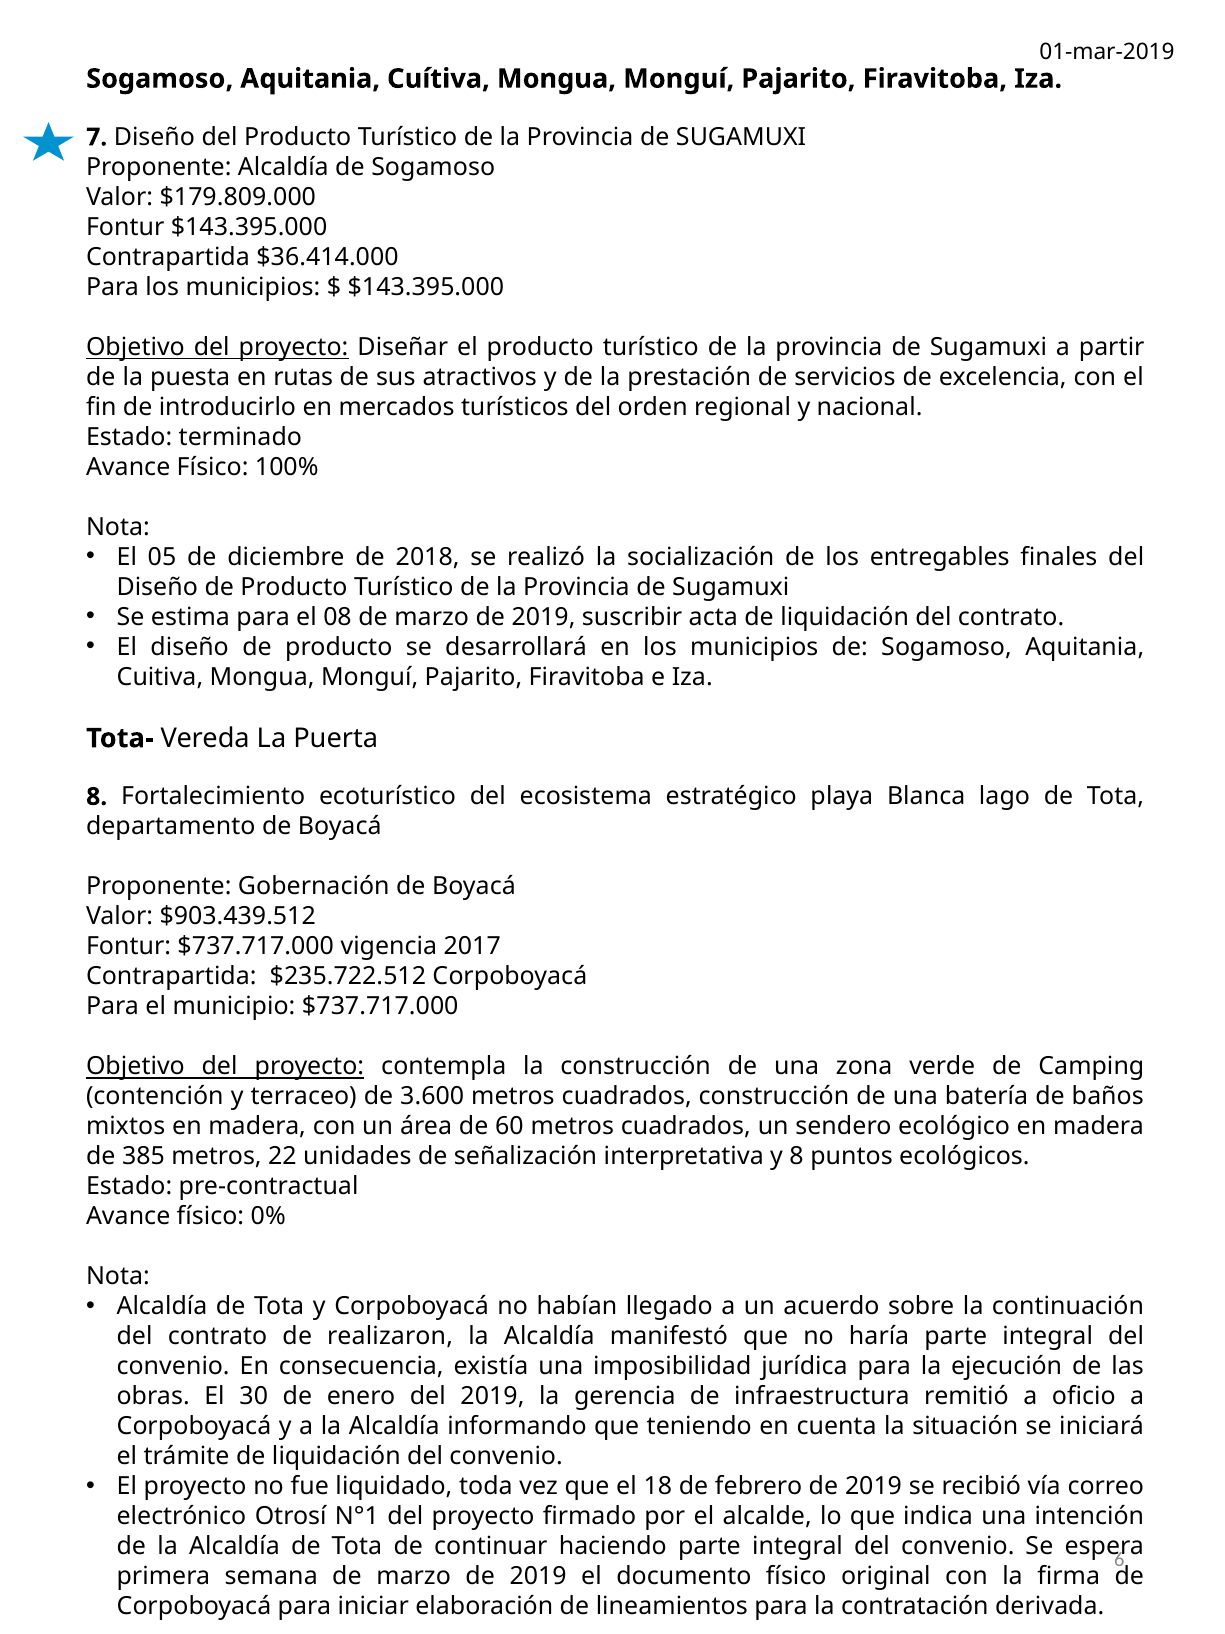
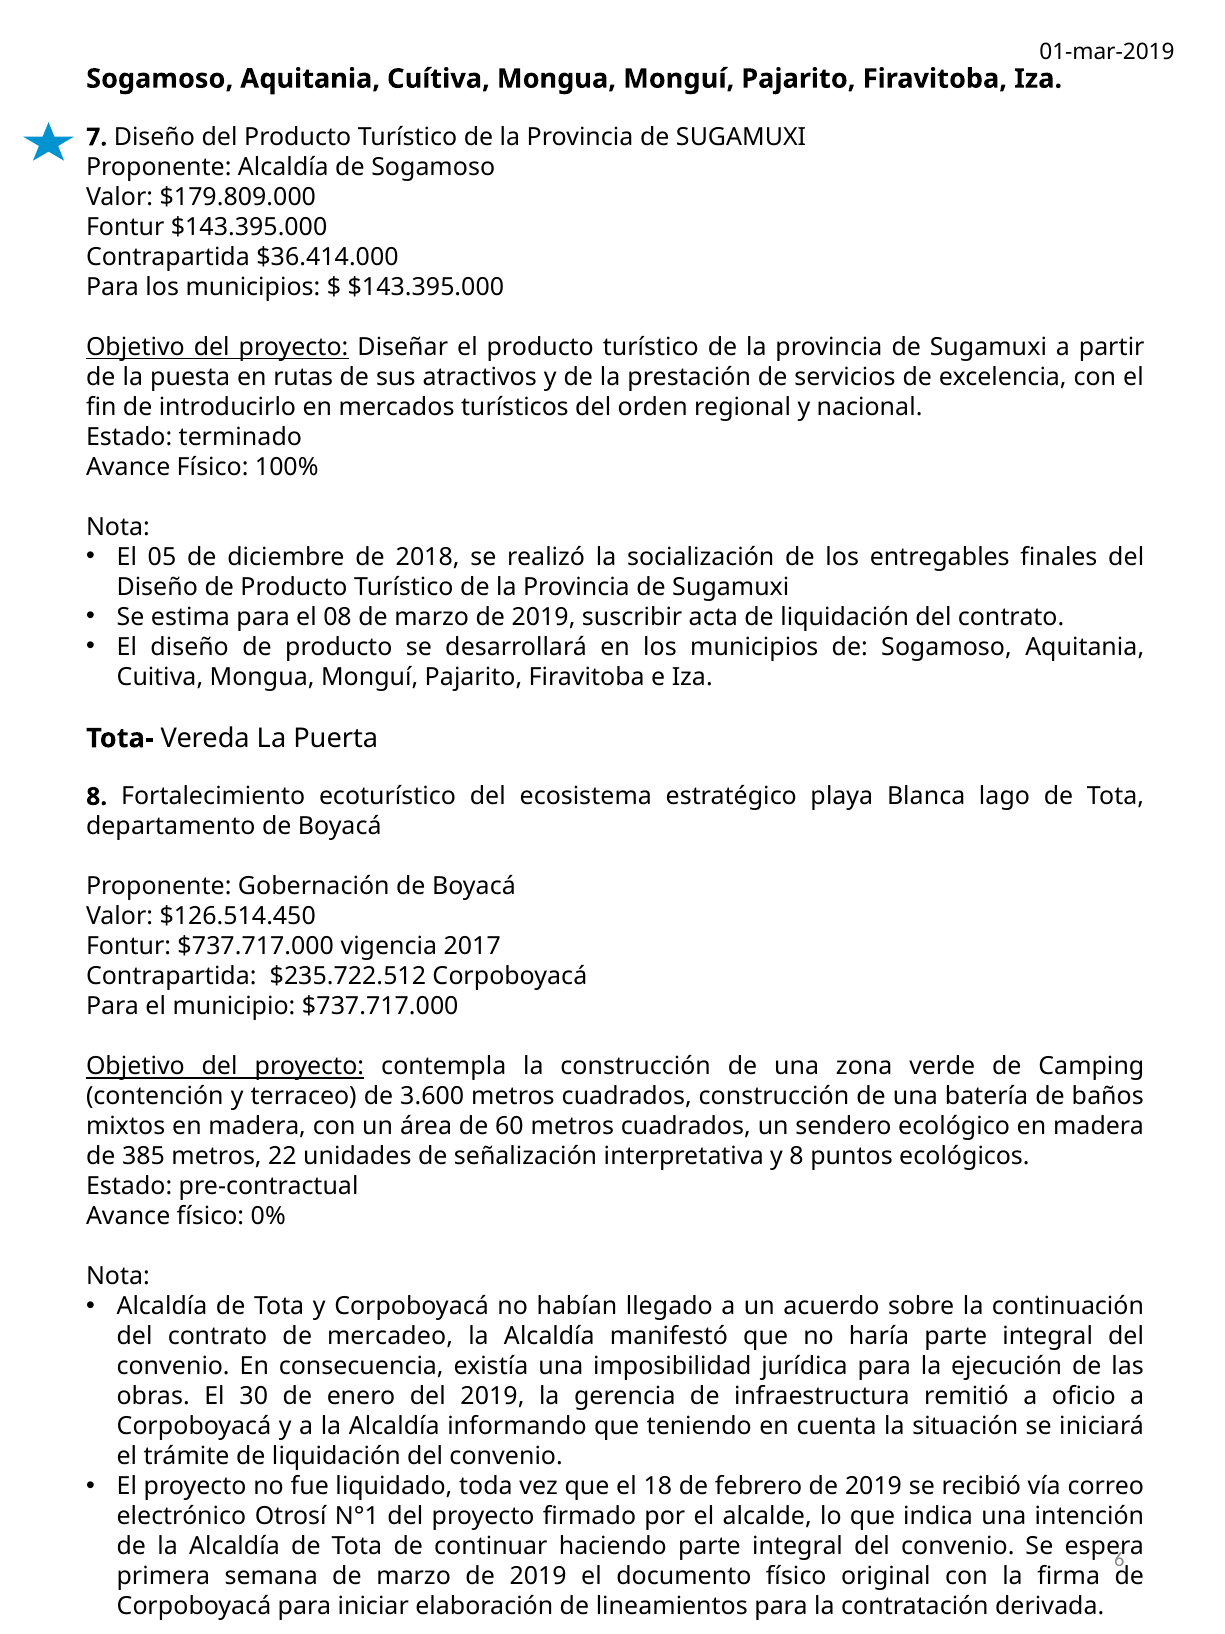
$903.439.512: $903.439.512 -> $126.514.450
realizaron: realizaron -> mercadeo
